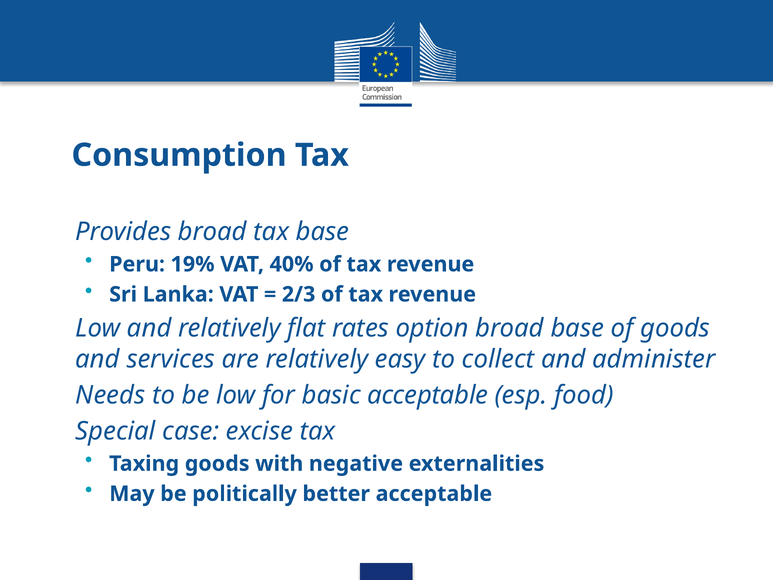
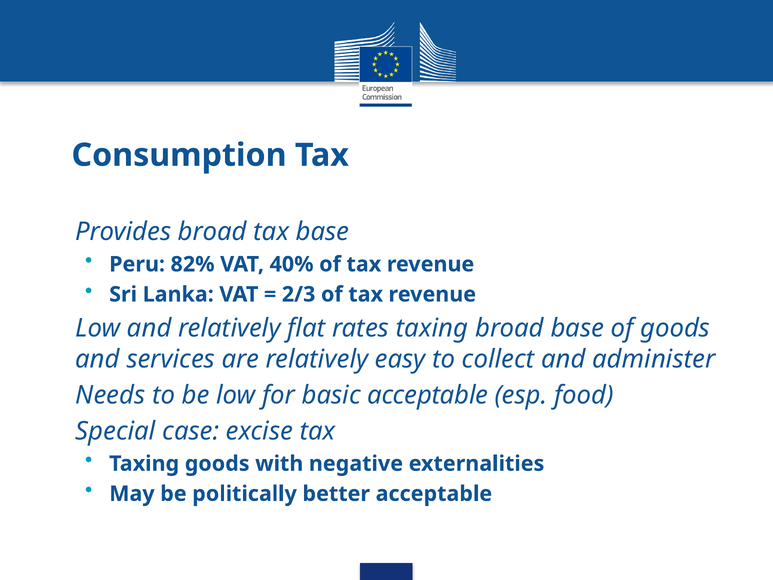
19%: 19% -> 82%
rates option: option -> taxing
